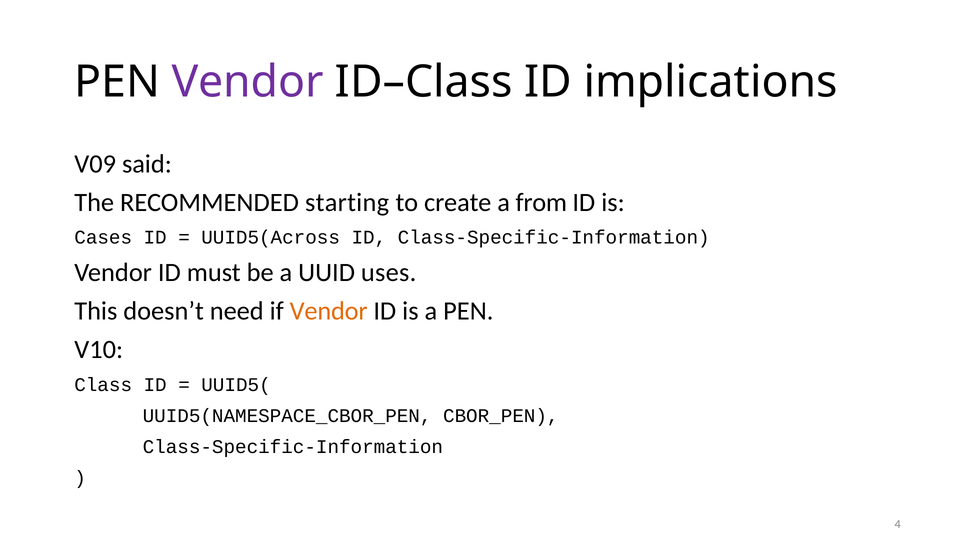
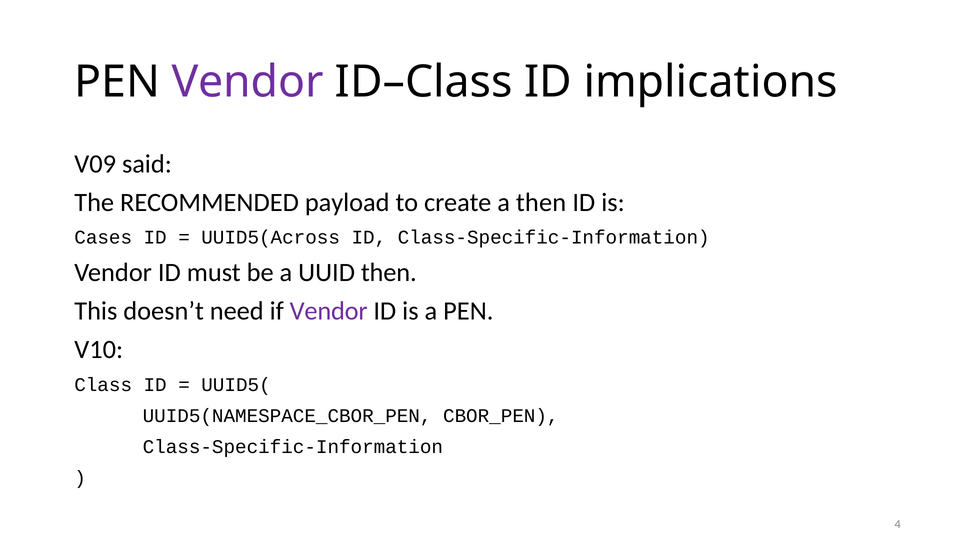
starting: starting -> payload
a from: from -> then
UUID uses: uses -> then
Vendor at (329, 311) colour: orange -> purple
